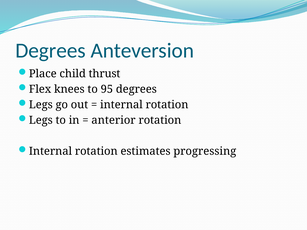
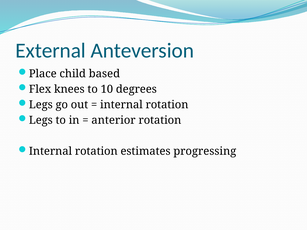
Degrees at (51, 51): Degrees -> External
thrust: thrust -> based
95: 95 -> 10
